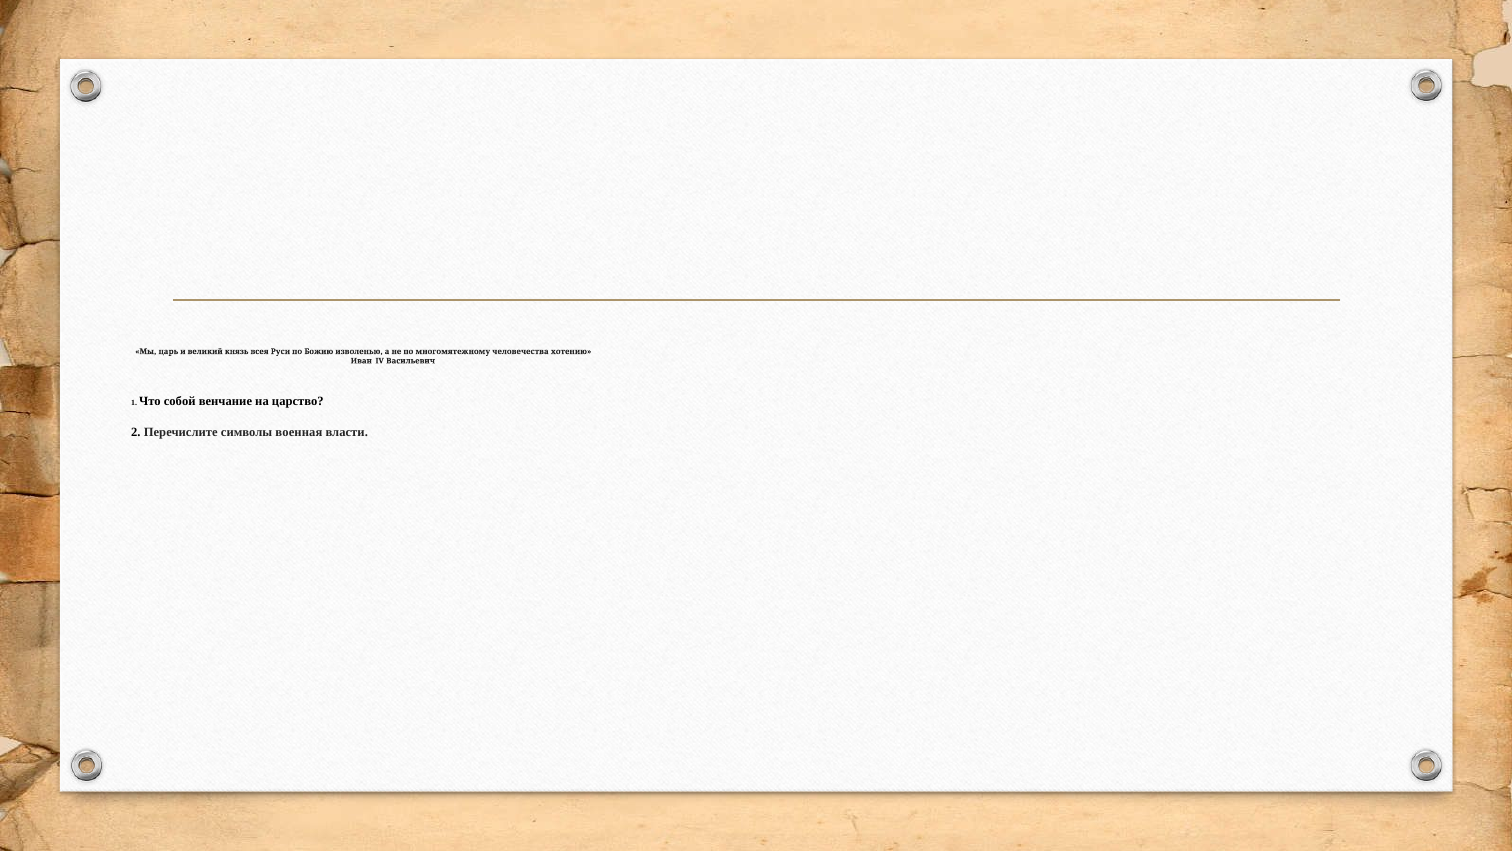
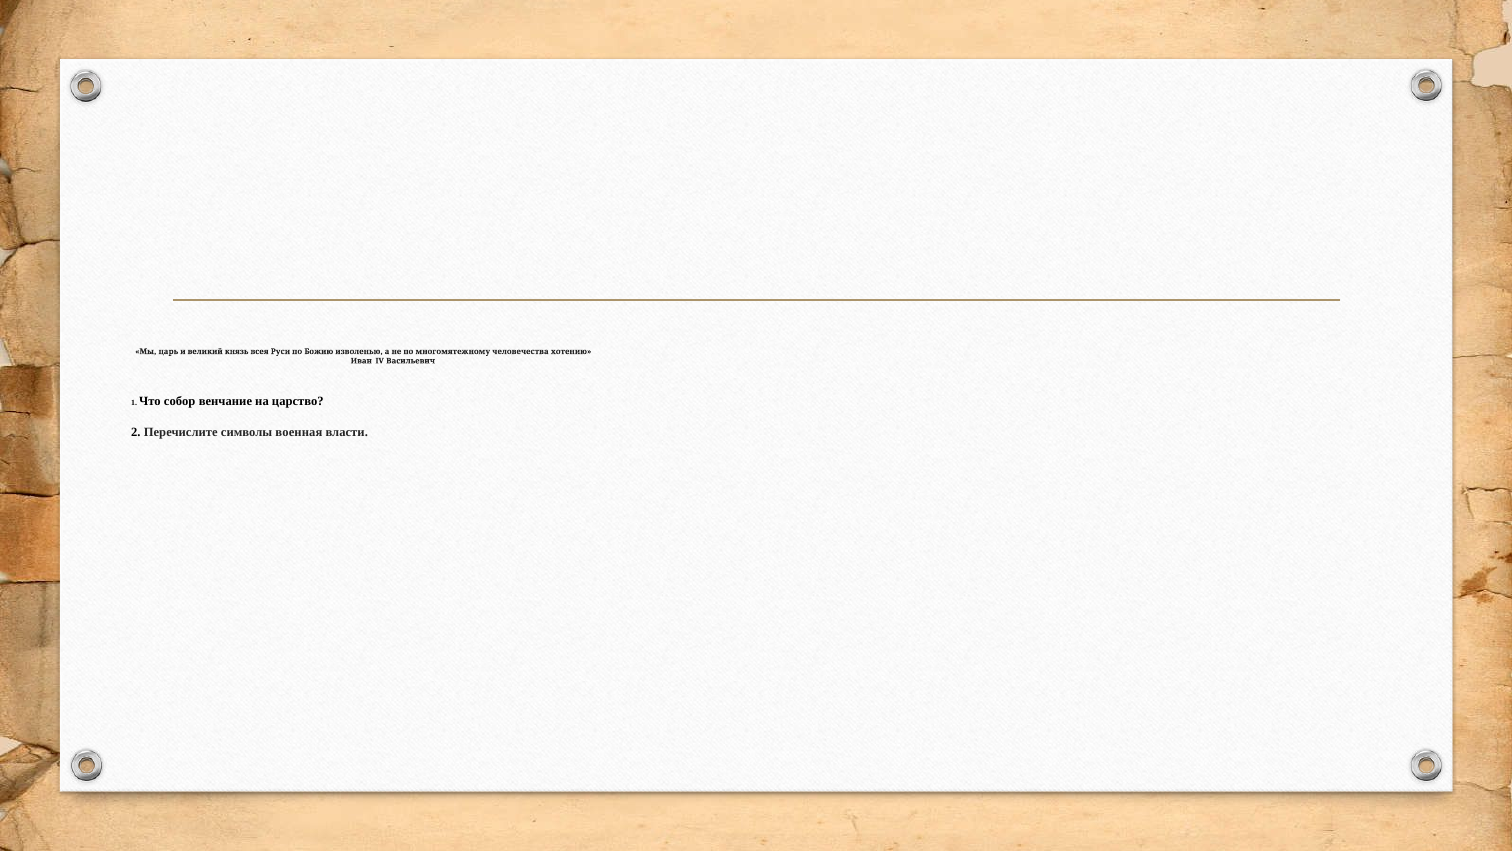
собой: собой -> собор
